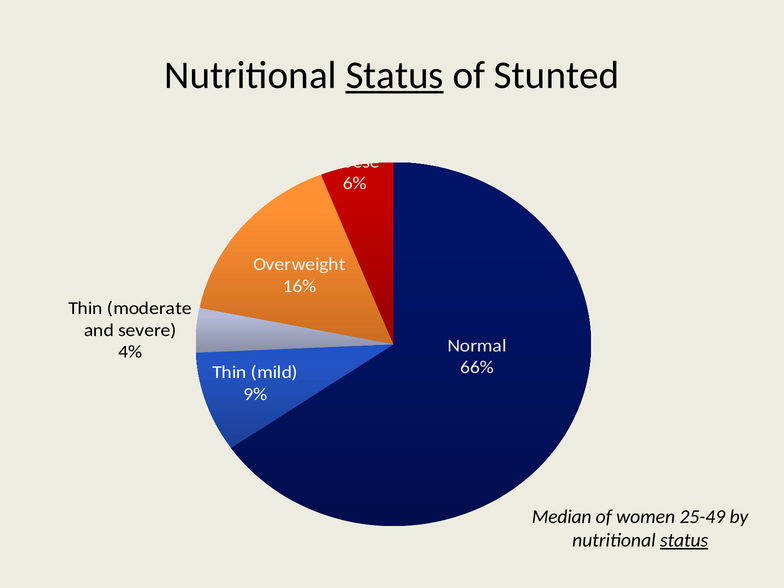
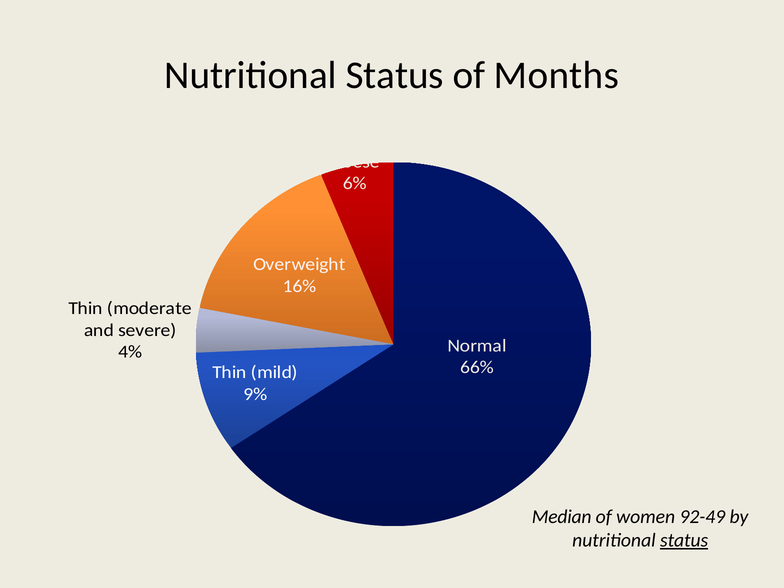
Status at (395, 75) underline: present -> none
Stunted: Stunted -> Months
25-49: 25-49 -> 92-49
